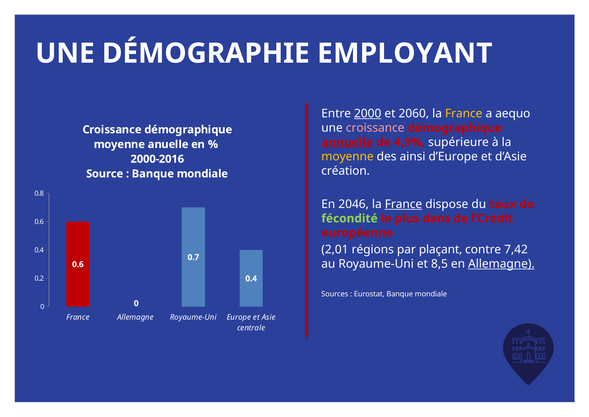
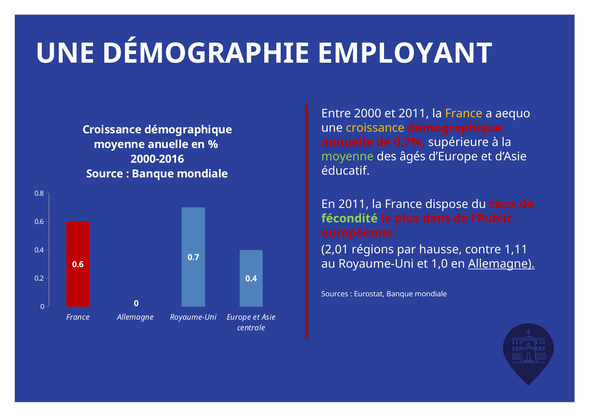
2000 underline: present -> none
et 2060: 2060 -> 2011
croissance at (375, 128) colour: pink -> yellow
4,9%: 4,9% -> 0,7%
moyenne at (347, 156) colour: yellow -> light green
ainsi: ainsi -> âgés
création: création -> éducatif
En 2046: 2046 -> 2011
France at (403, 204) underline: present -> none
l’Crédit: l’Crédit -> l’Public
plaçant: plaçant -> hausse
7,42: 7,42 -> 1,11
8,5: 8,5 -> 1,0
